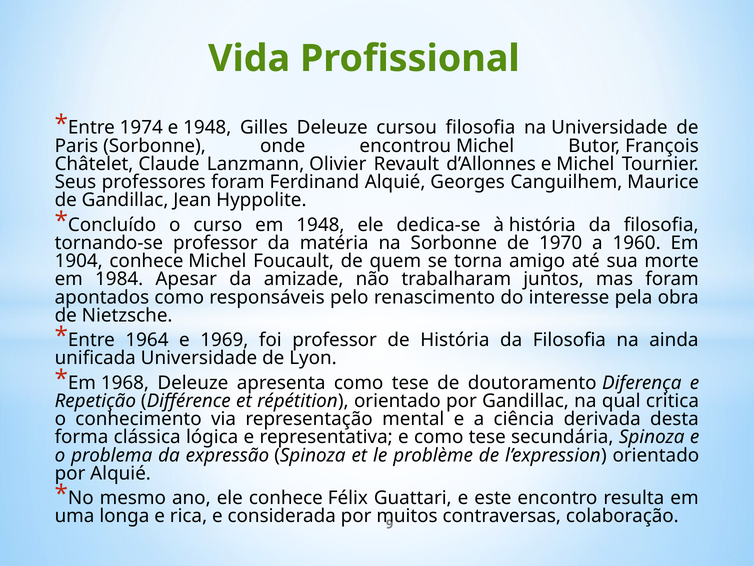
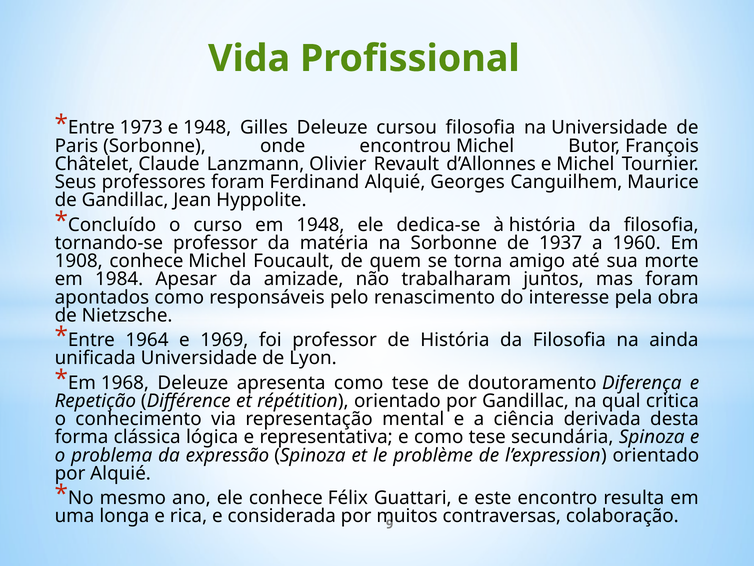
1974: 1974 -> 1973
1970: 1970 -> 1937
1904: 1904 -> 1908
